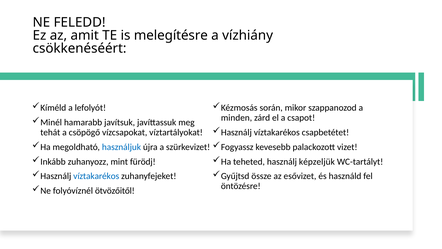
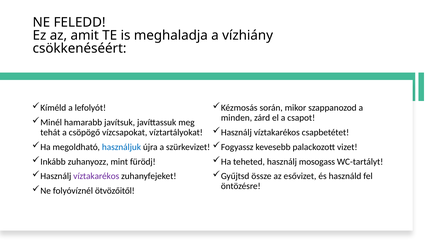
melegítésre: melegítésre -> meghaladja
képzeljük: képzeljük -> mosogass
víztakarékos at (96, 176) colour: blue -> purple
